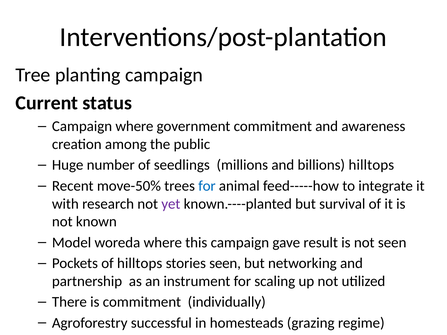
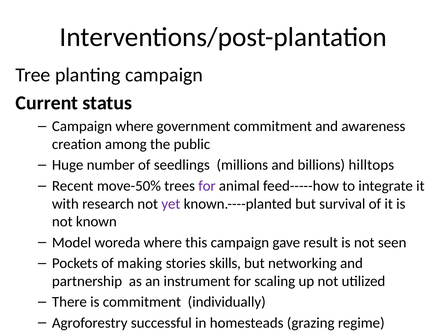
for at (207, 186) colour: blue -> purple
of hilltops: hilltops -> making
stories seen: seen -> skills
